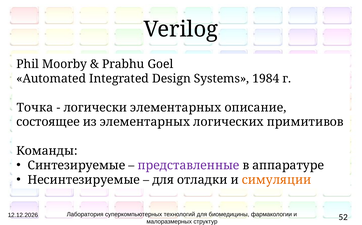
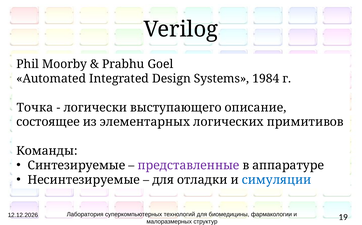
логически элементарных: элементарных -> выступающего
симуляции colour: orange -> blue
52: 52 -> 19
